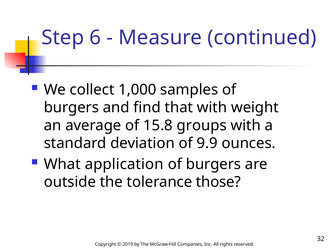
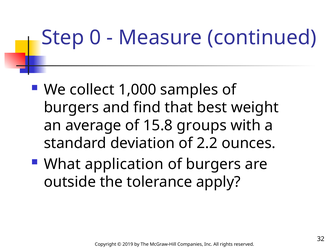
6: 6 -> 0
that with: with -> best
9.9: 9.9 -> 2.2
those: those -> apply
